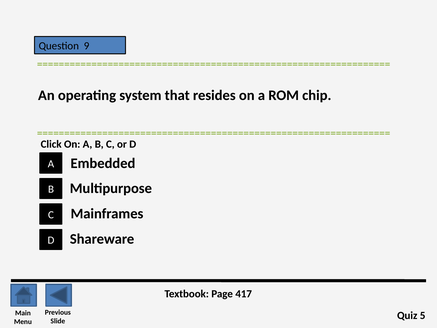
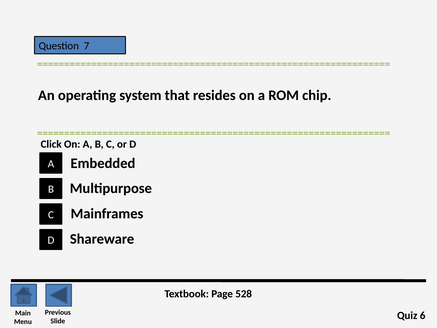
9: 9 -> 7
417: 417 -> 528
5: 5 -> 6
